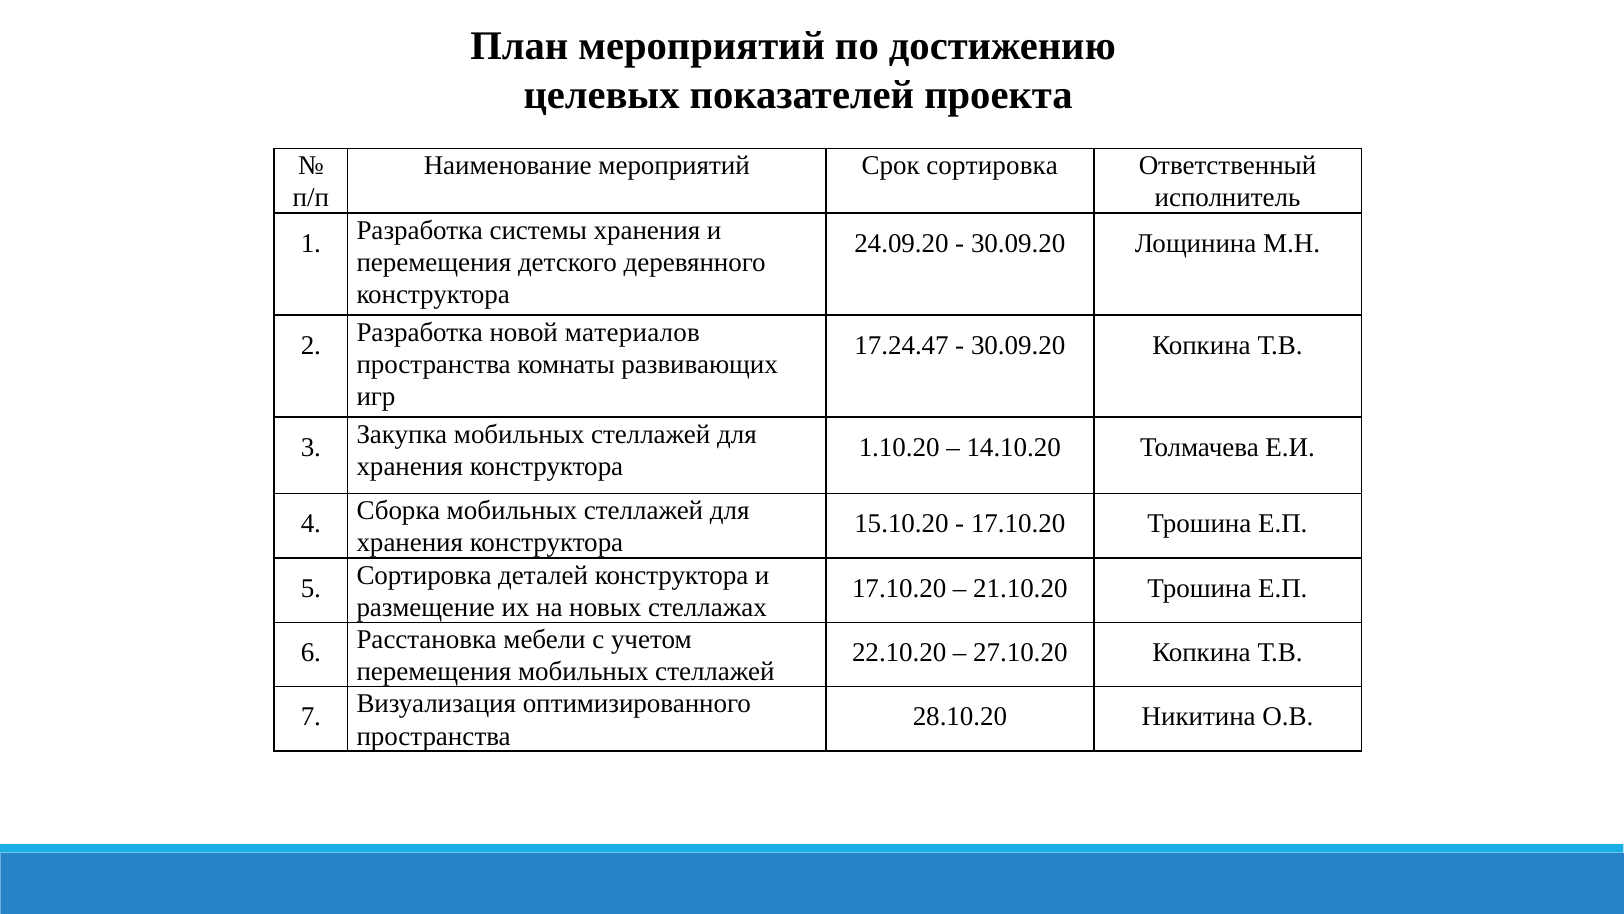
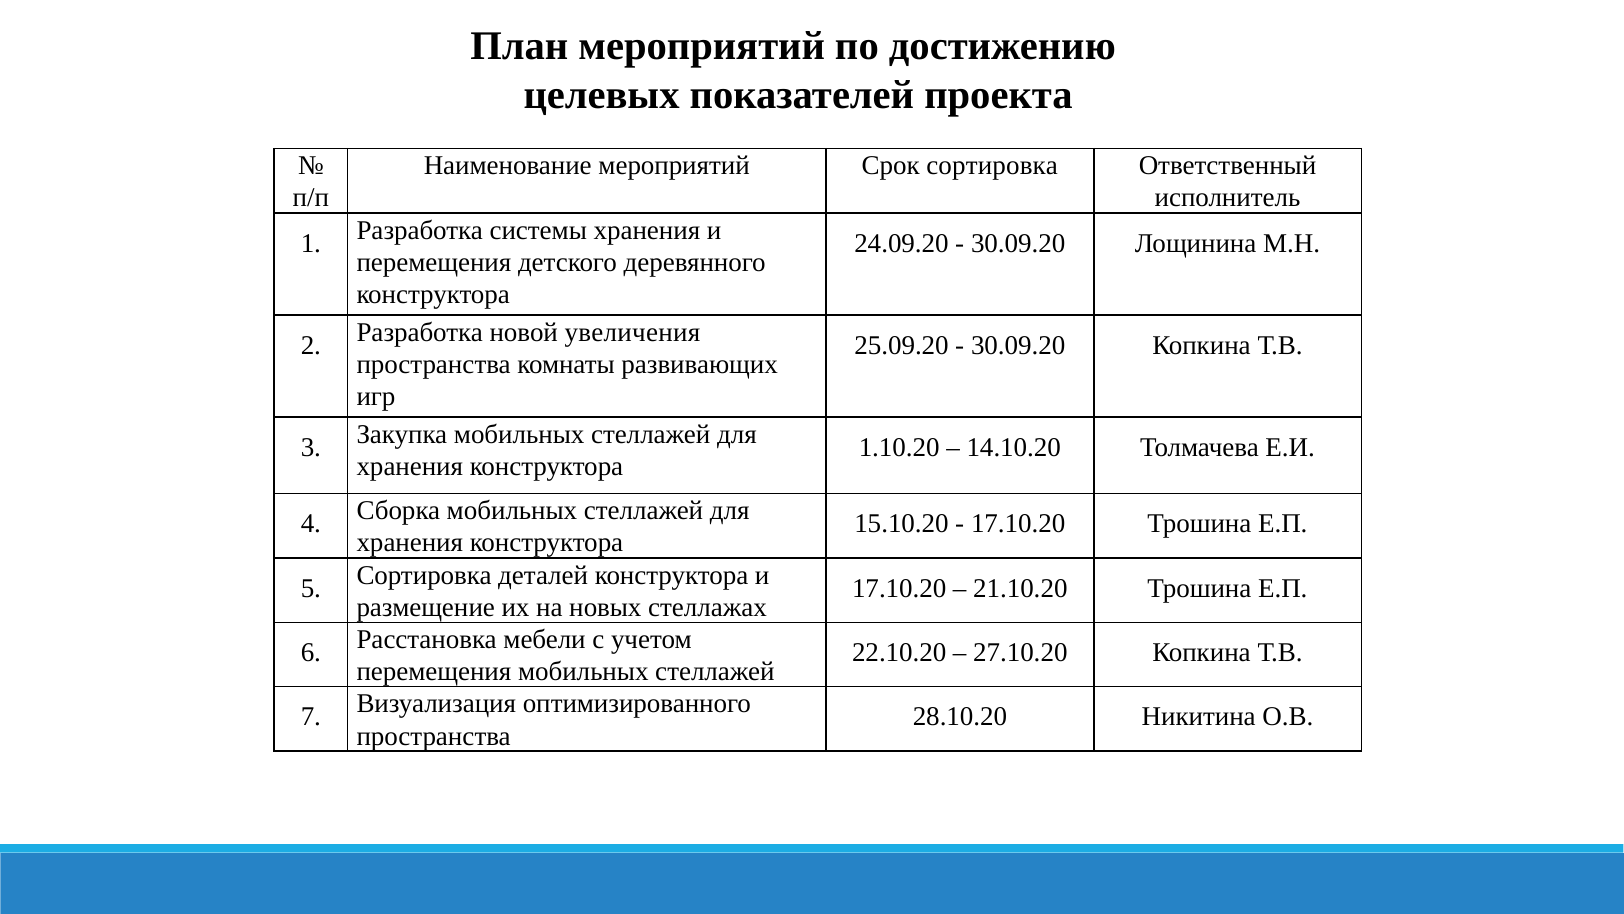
материалов: материалов -> увеличения
17.24.47: 17.24.47 -> 25.09.20
